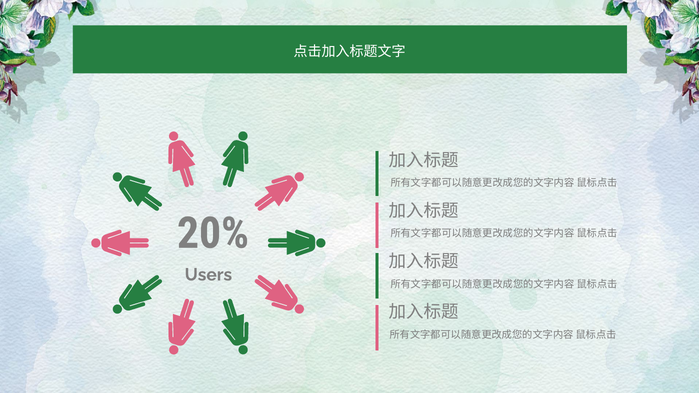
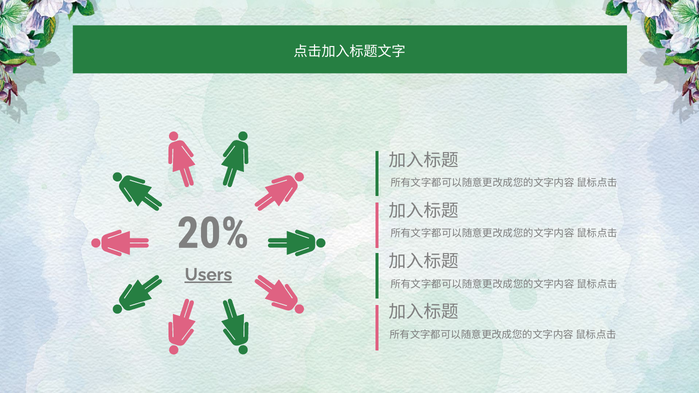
Users underline: none -> present
